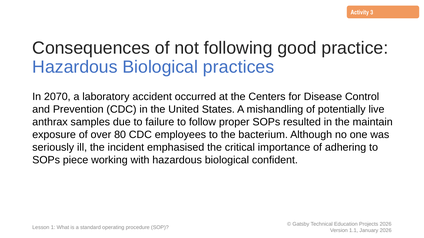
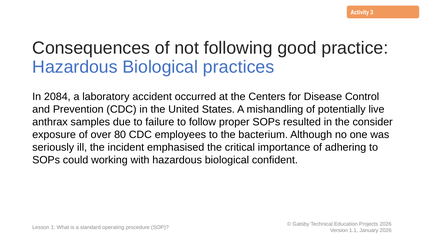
2070: 2070 -> 2084
maintain: maintain -> consider
piece: piece -> could
